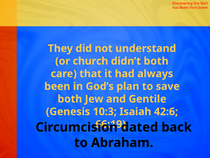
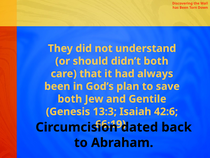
church: church -> should
10:3: 10:3 -> 13:3
